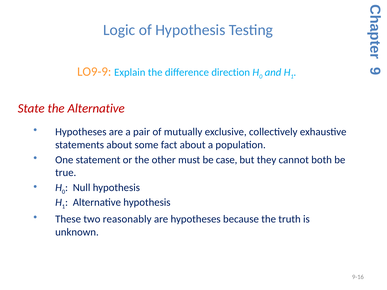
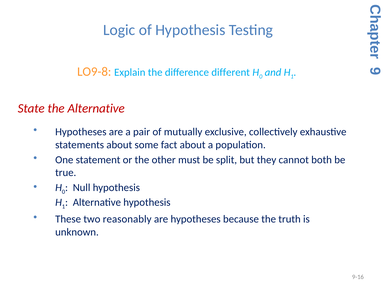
LO9-9: LO9-9 -> LO9-8
direction: direction -> different
case: case -> split
